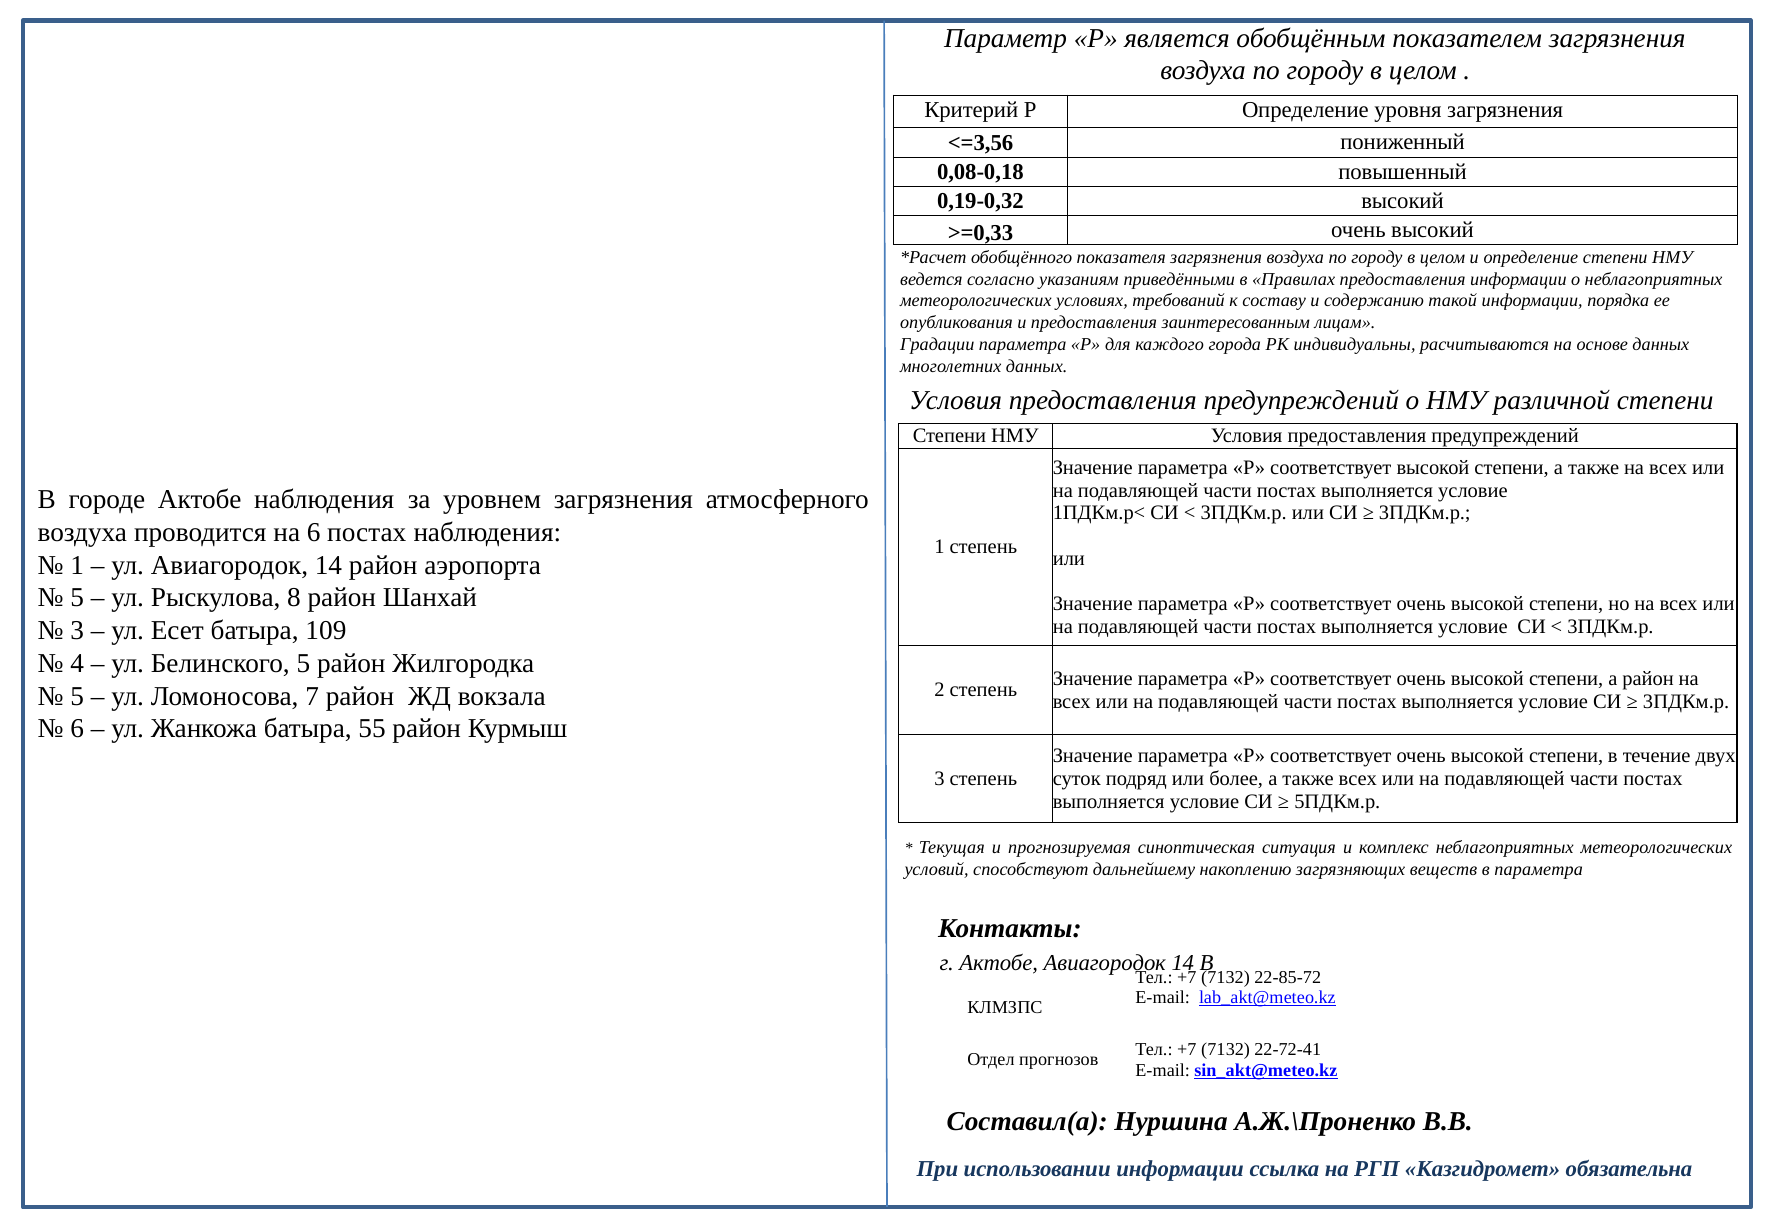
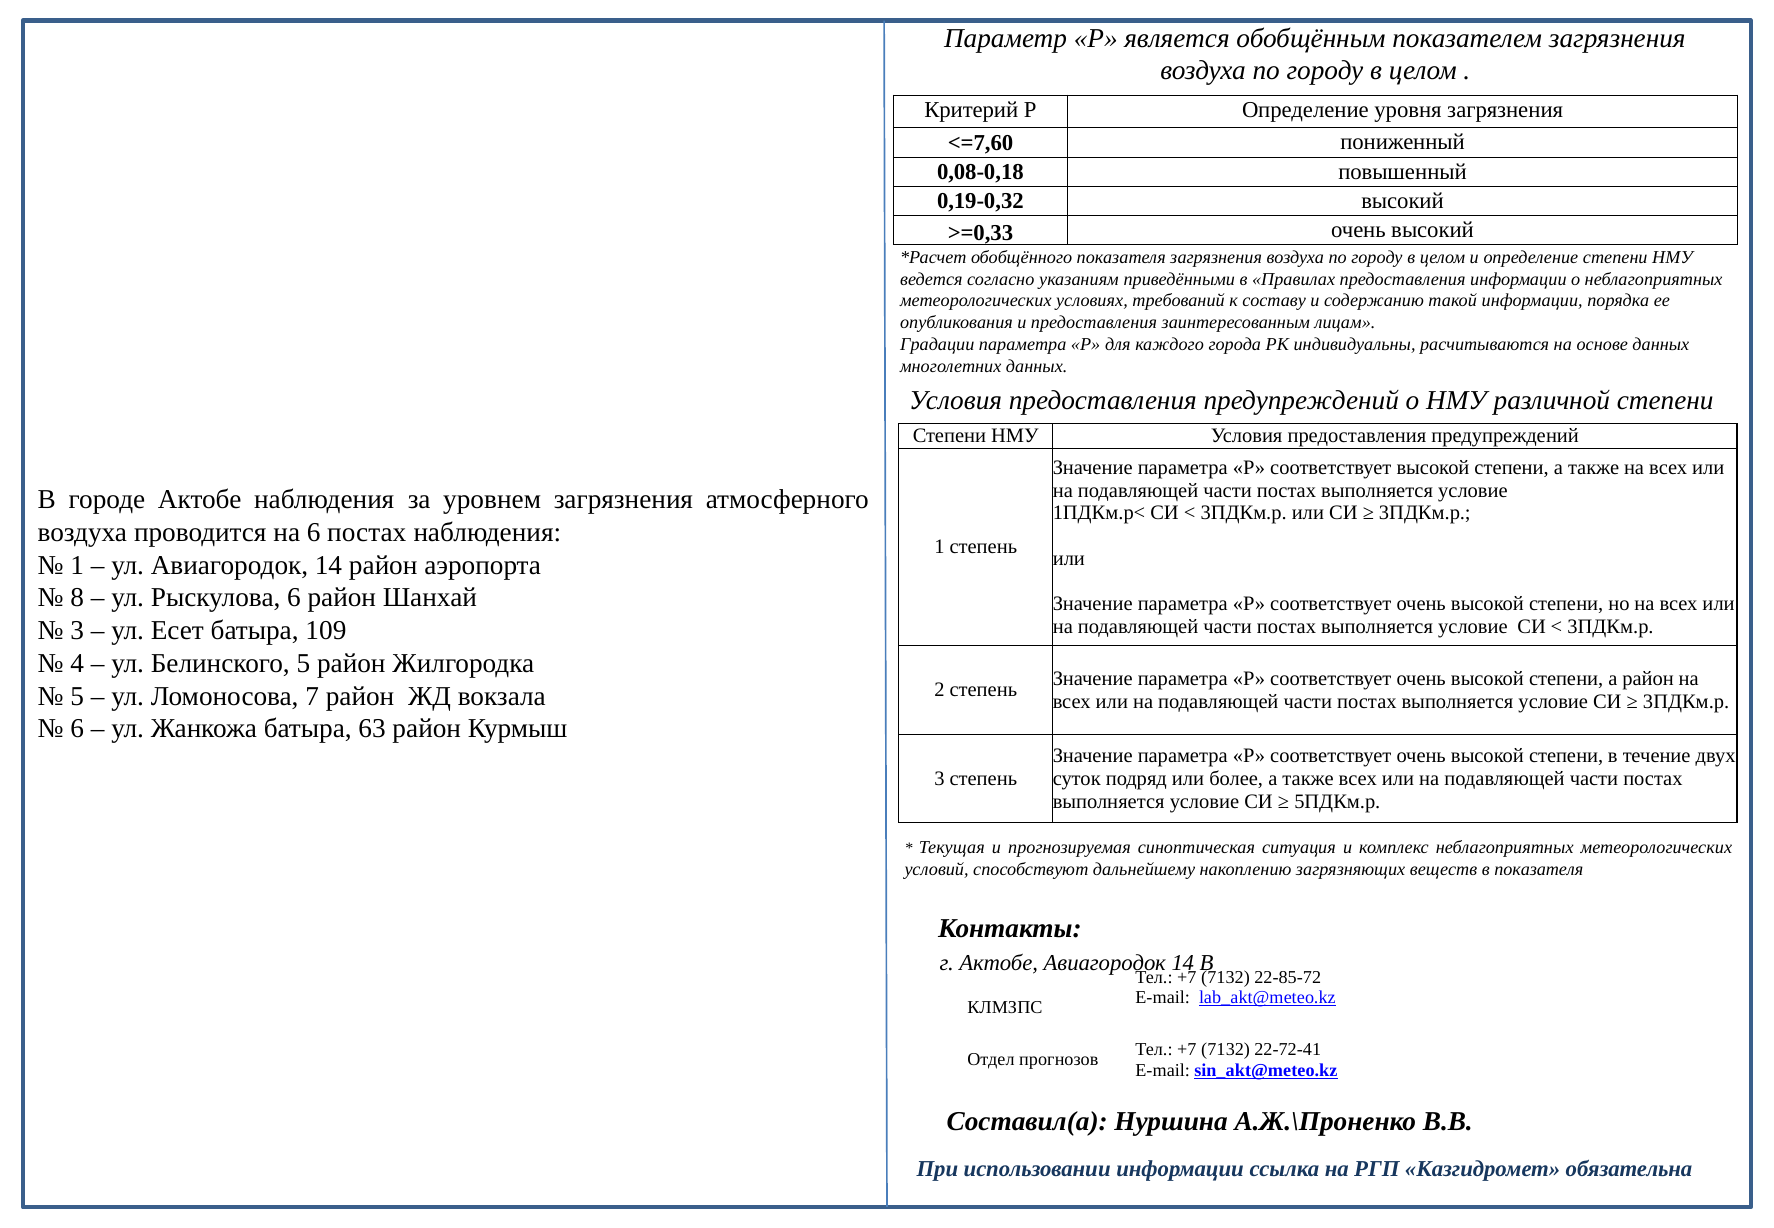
<=3,56: <=3,56 -> <=7,60
5 at (77, 598): 5 -> 8
Рыскулова 8: 8 -> 6
55: 55 -> 63
в параметра: параметра -> показателя
